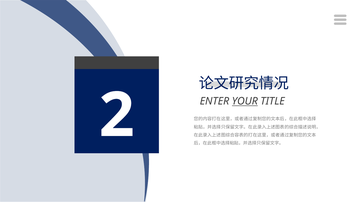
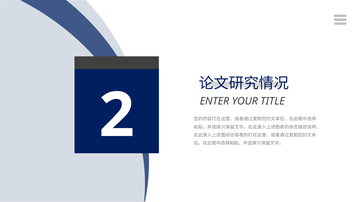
YOUR underline: present -> none
